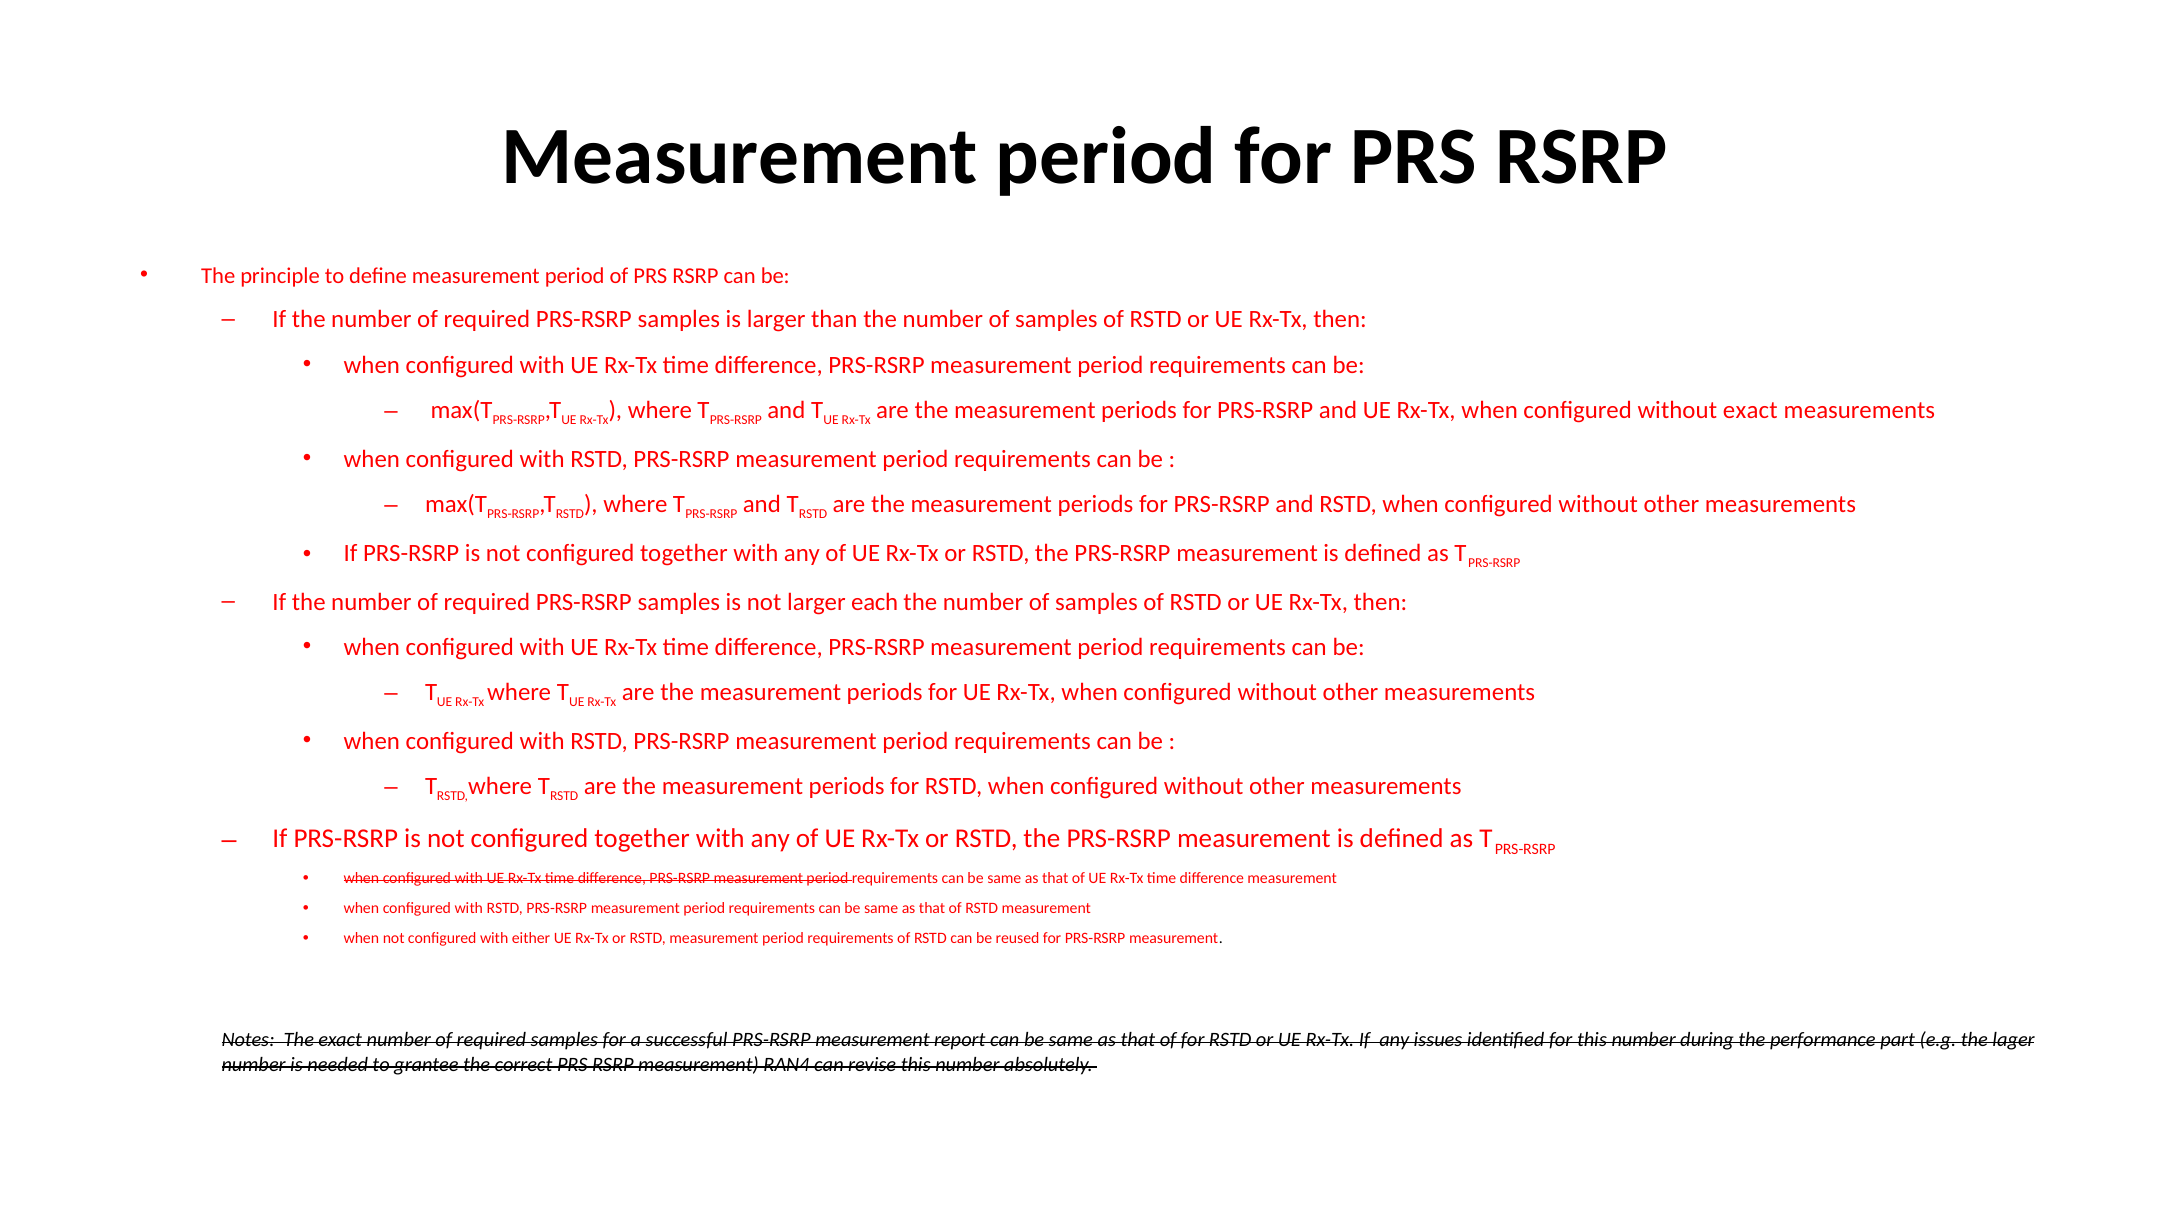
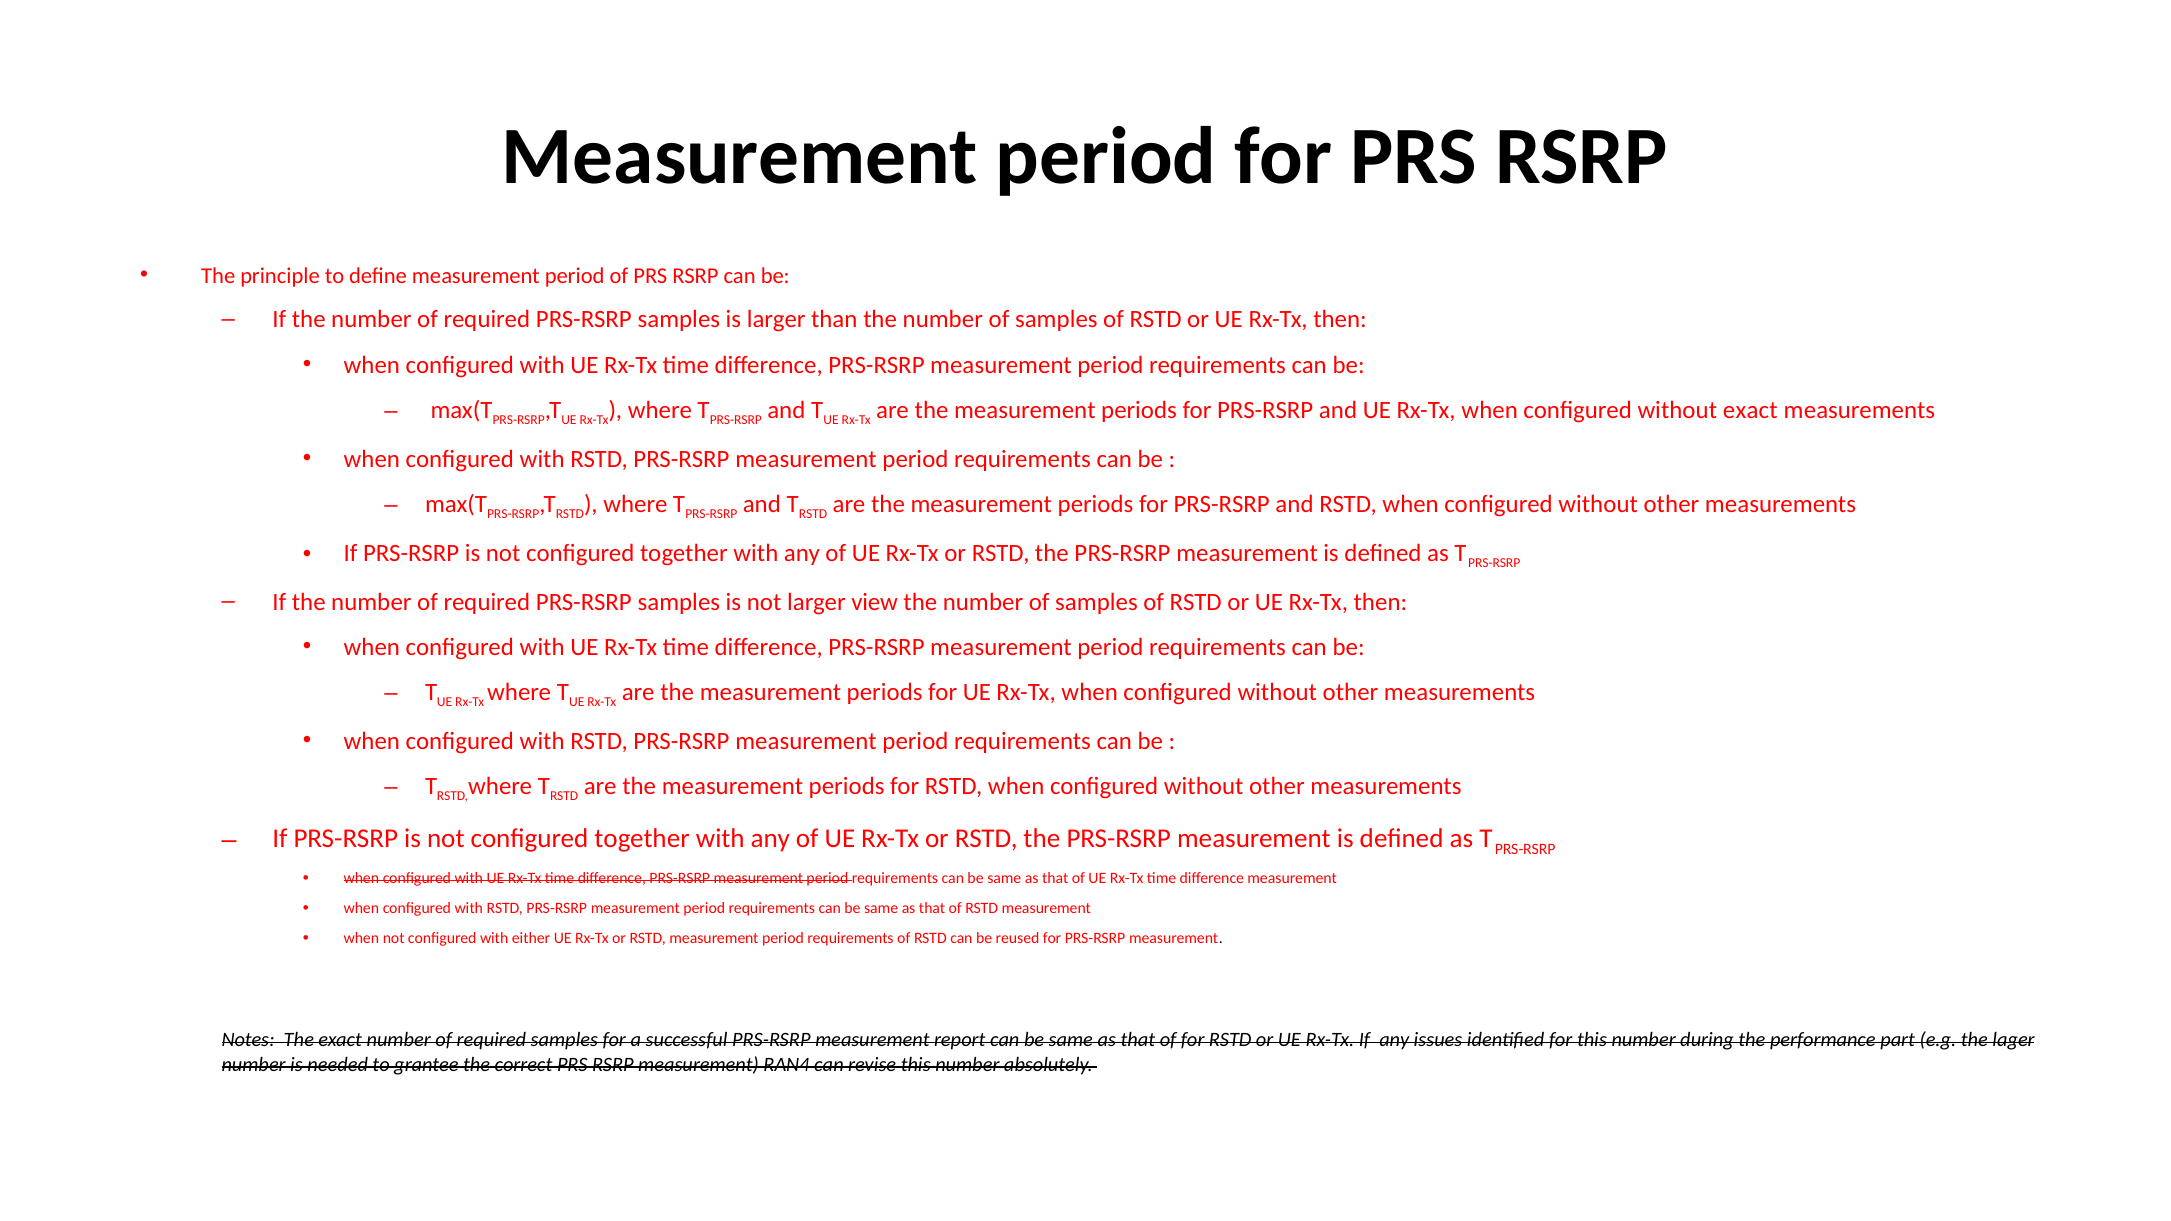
each: each -> view
